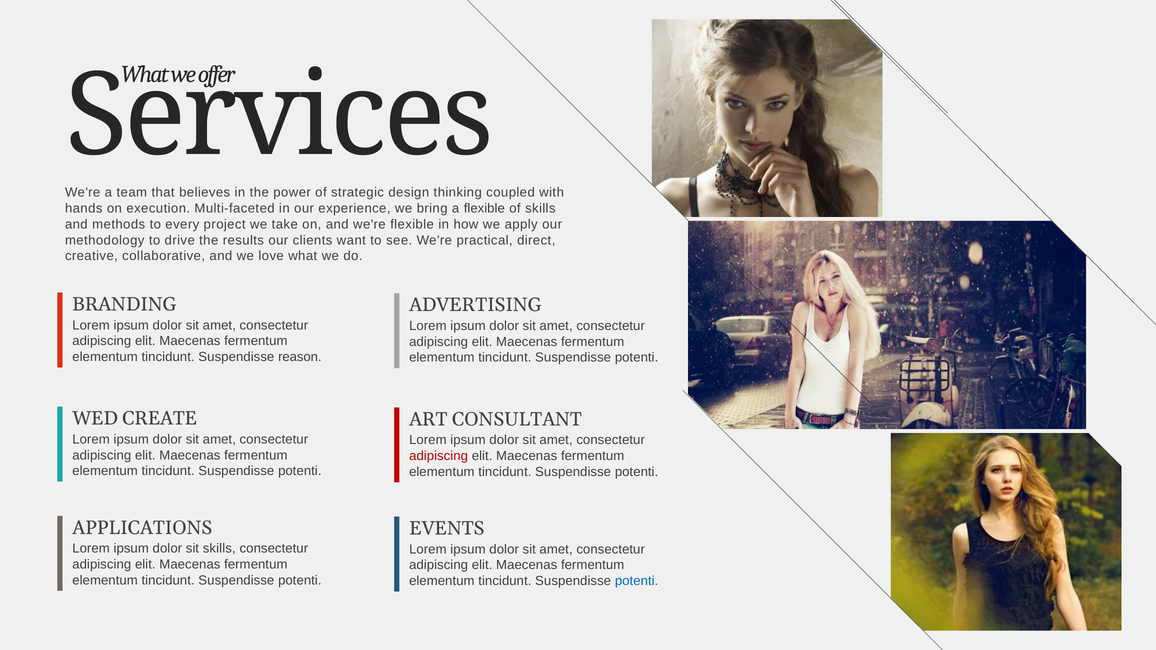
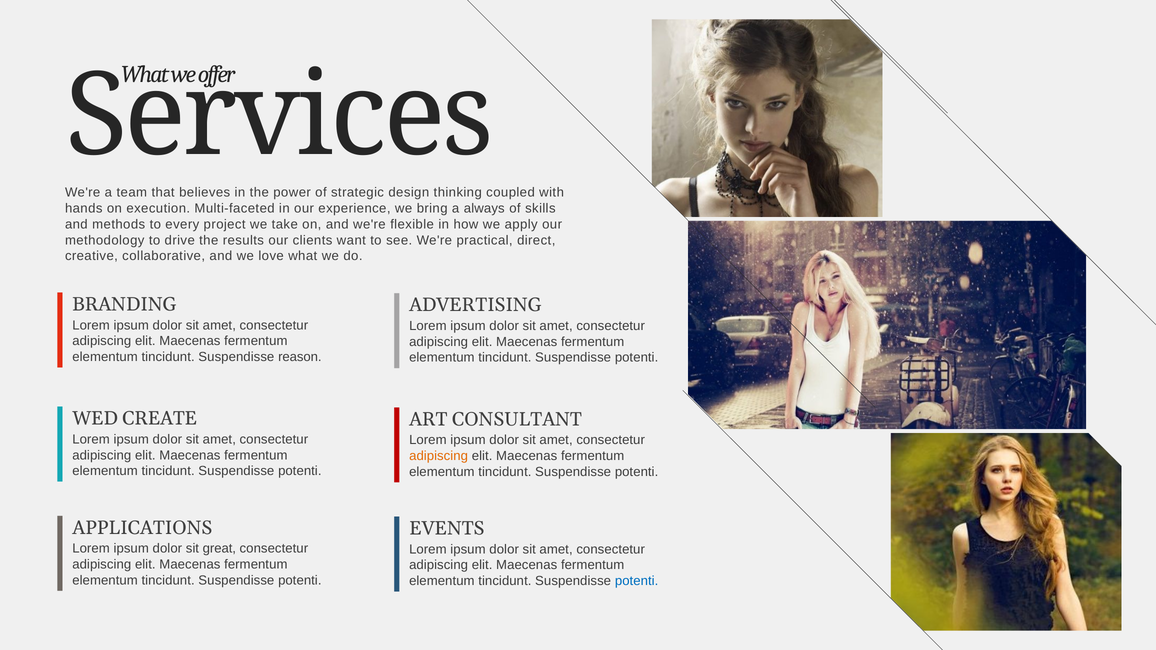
a flexible: flexible -> always
adipiscing at (439, 456) colour: red -> orange
sit skills: skills -> great
